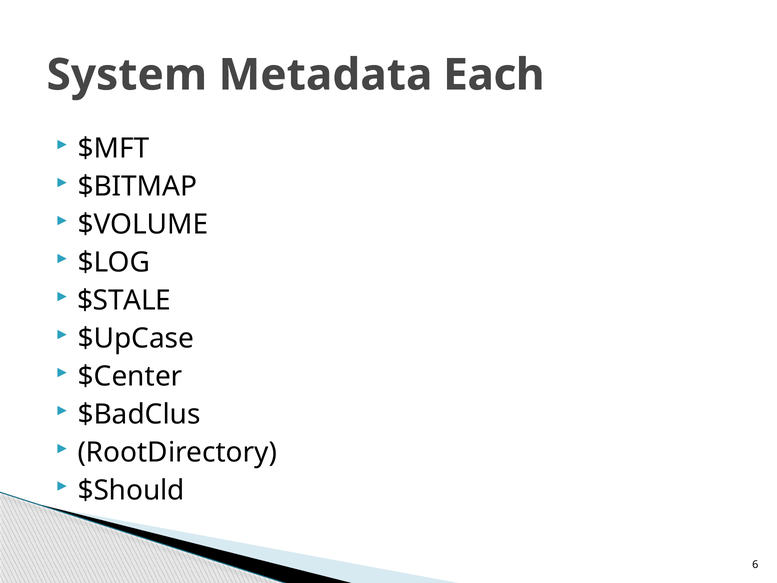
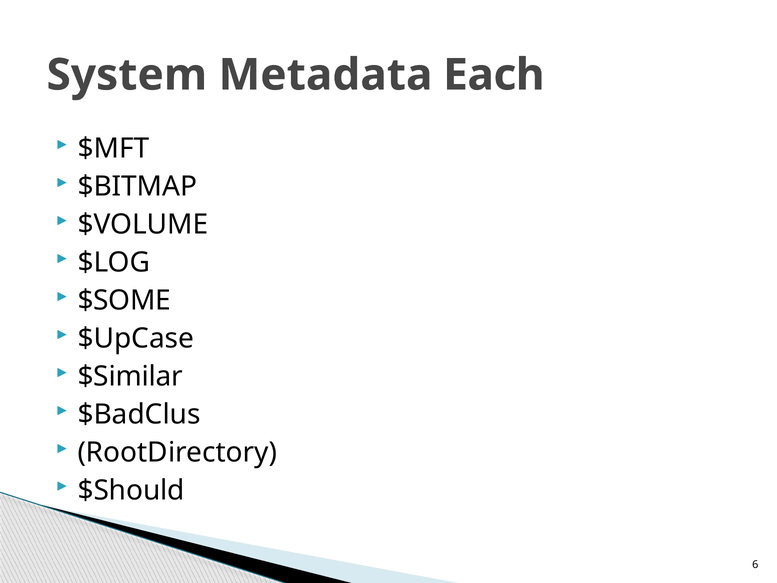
$STALE: $STALE -> $SOME
$Center: $Center -> $Similar
